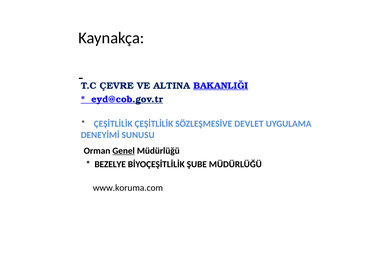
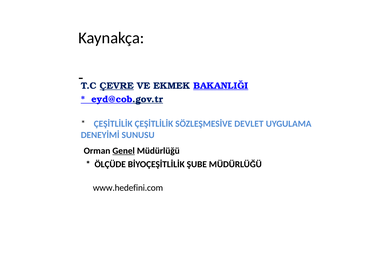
ÇEVRE underline: none -> present
ALTINA: ALTINA -> EKMEK
BEZELYE: BEZELYE -> ÖLÇÜDE
www.koruma.com: www.koruma.com -> www.hedefini.com
